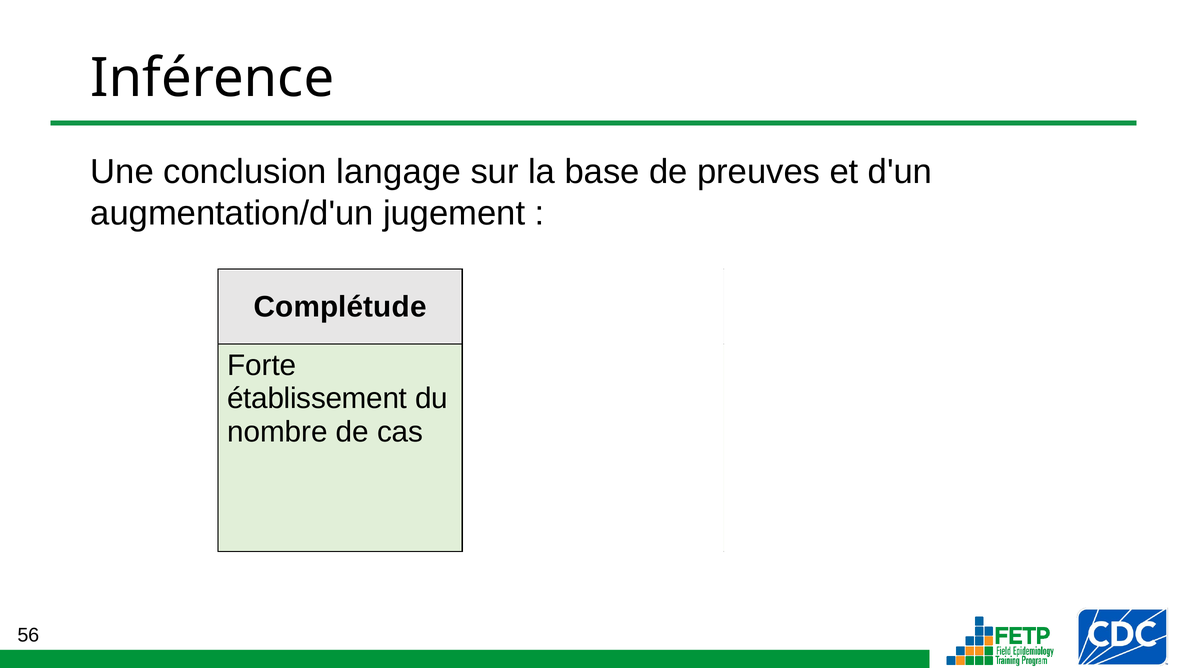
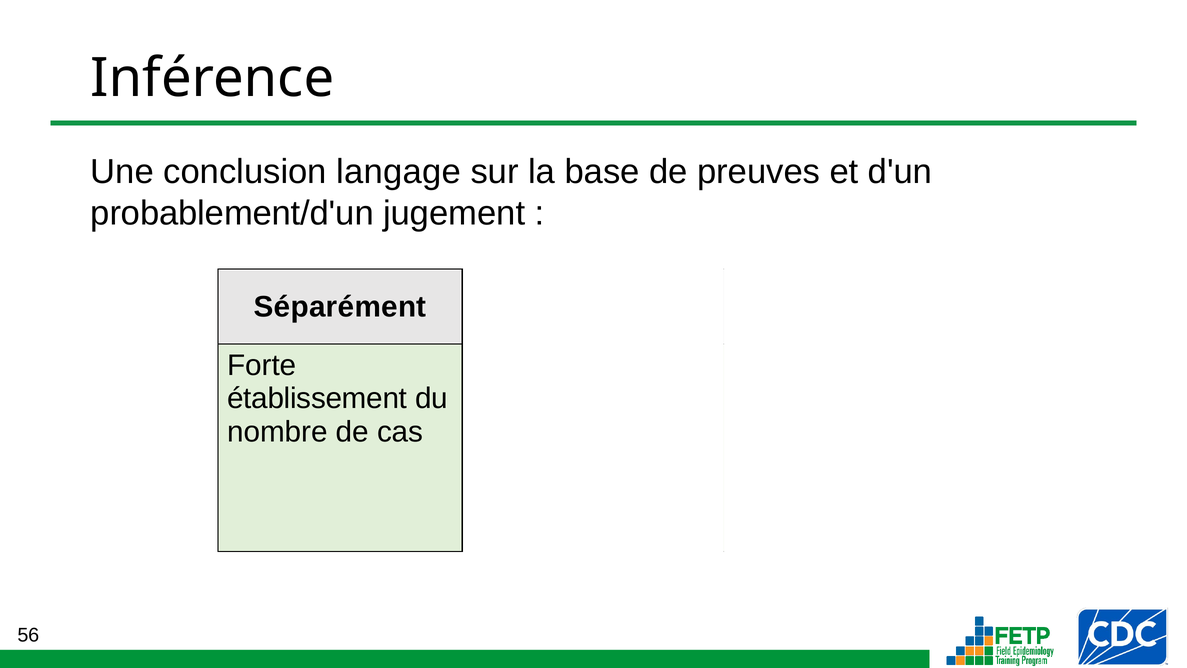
augmentation/d'un: augmentation/d'un -> probablement/d'un
Complétude: Complétude -> Séparément
